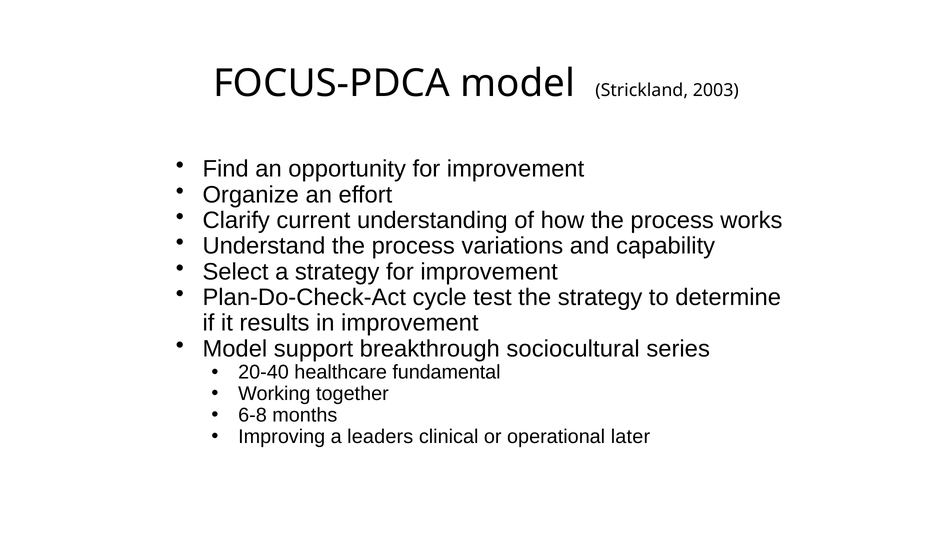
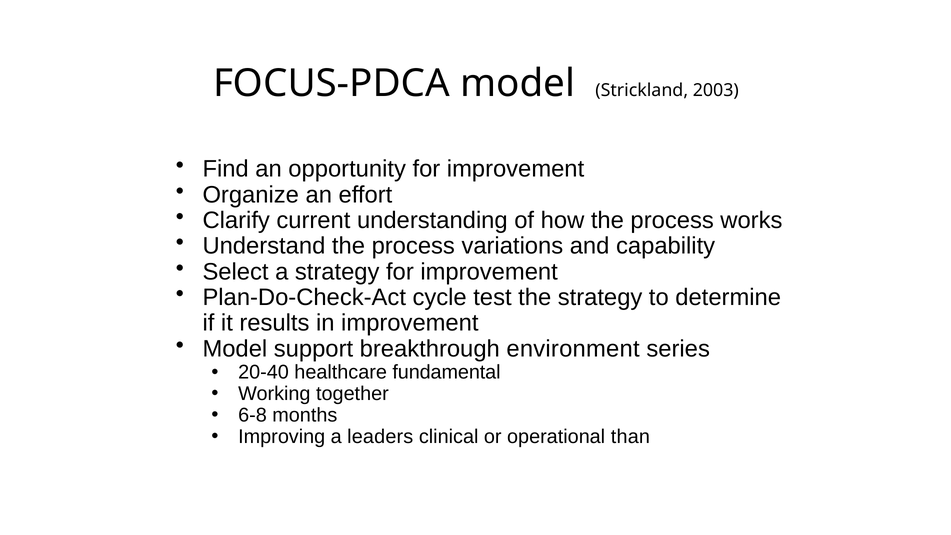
sociocultural: sociocultural -> environment
later: later -> than
